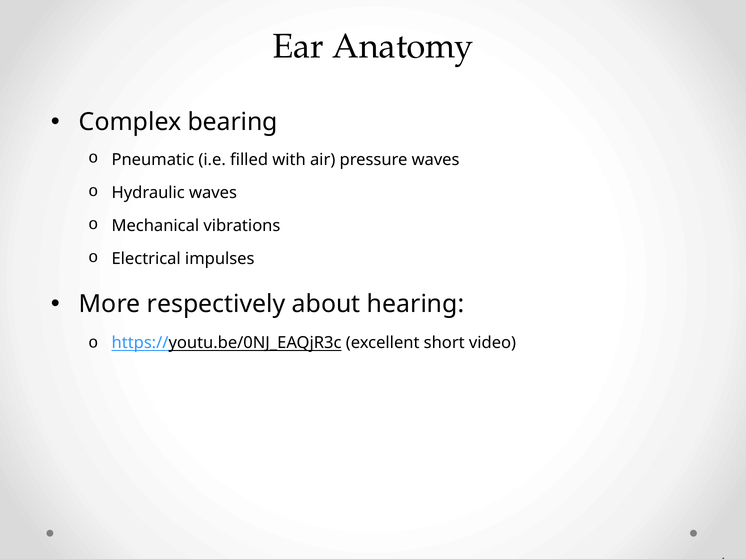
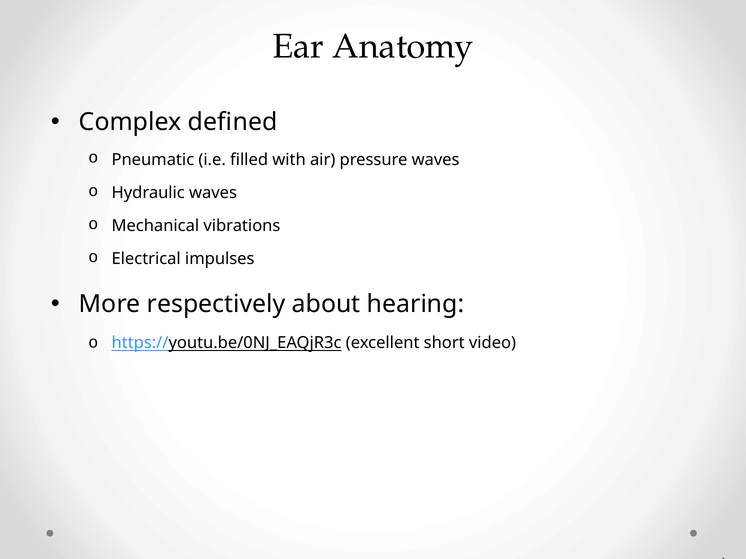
bearing: bearing -> defined
